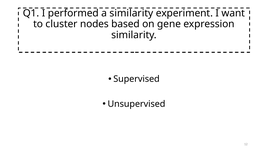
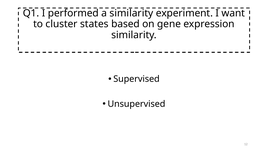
nodes: nodes -> states
